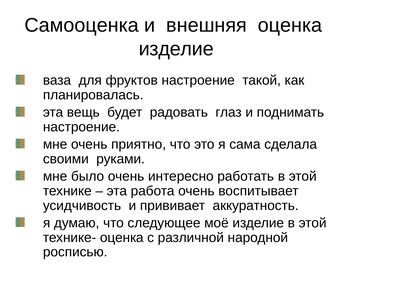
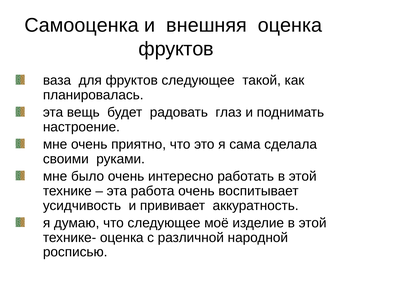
изделие at (176, 49): изделие -> фруктов
фруктов настроение: настроение -> следующее
